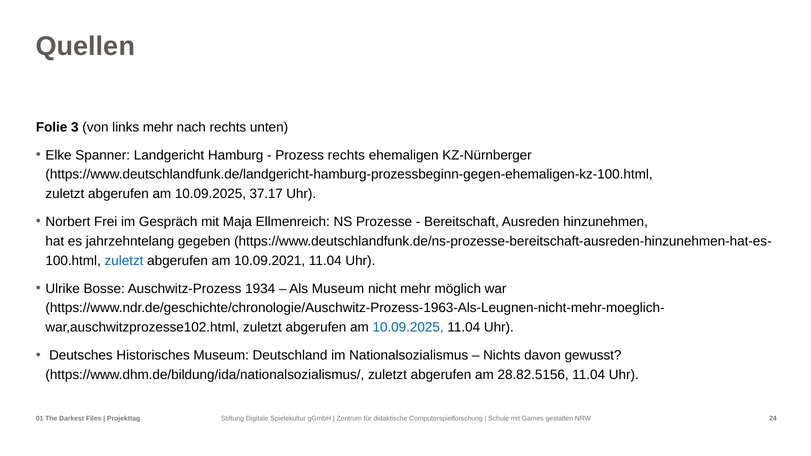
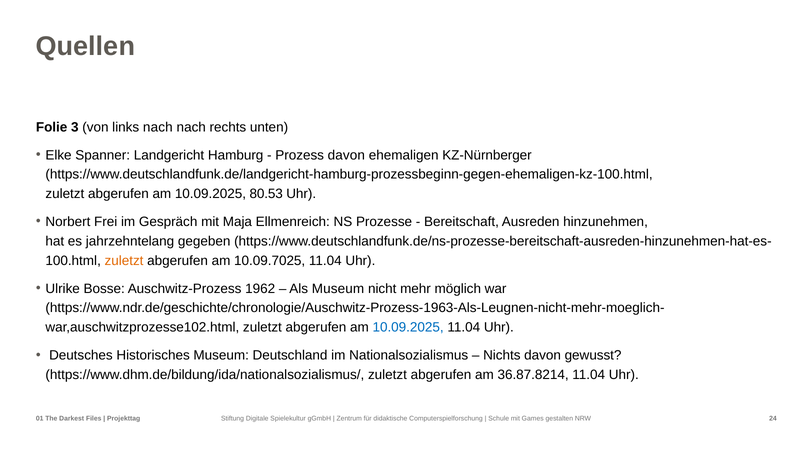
links mehr: mehr -> nach
Prozess rechts: rechts -> davon
37.17: 37.17 -> 80.53
zuletzt at (124, 261) colour: blue -> orange
10.09.2021: 10.09.2021 -> 10.09.7025
1934: 1934 -> 1962
28.82.5156: 28.82.5156 -> 36.87.8214
